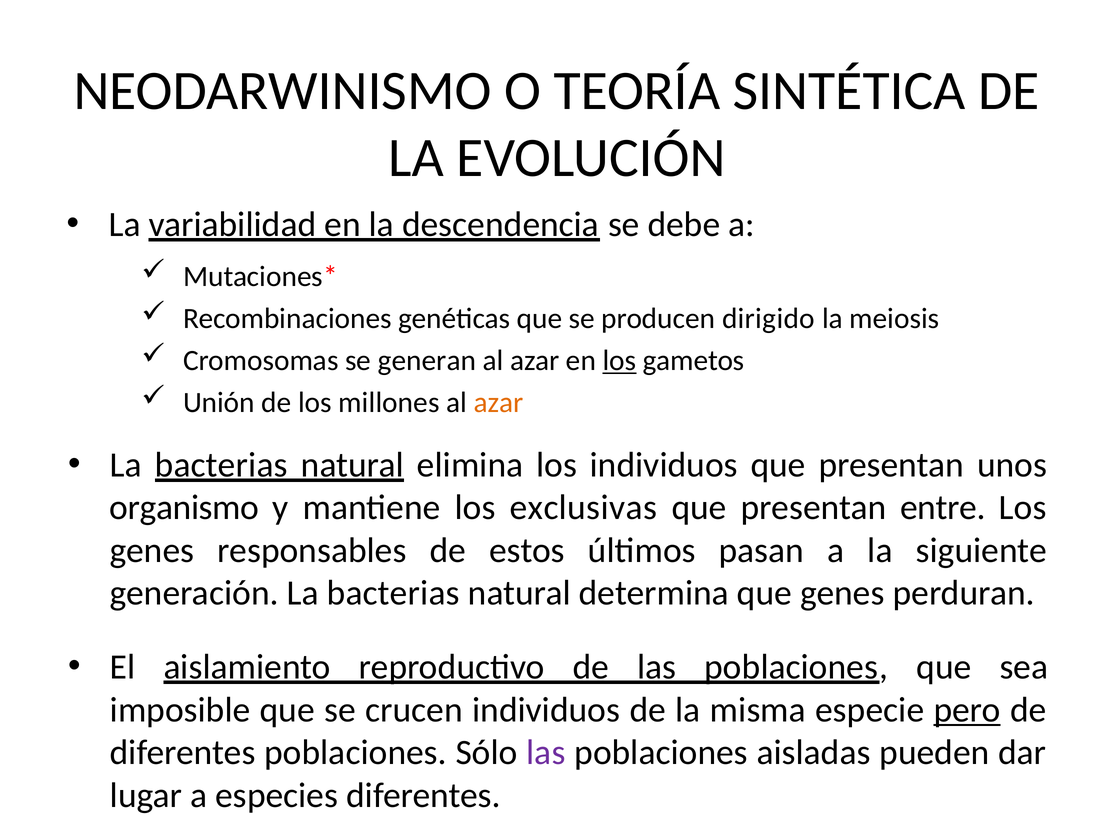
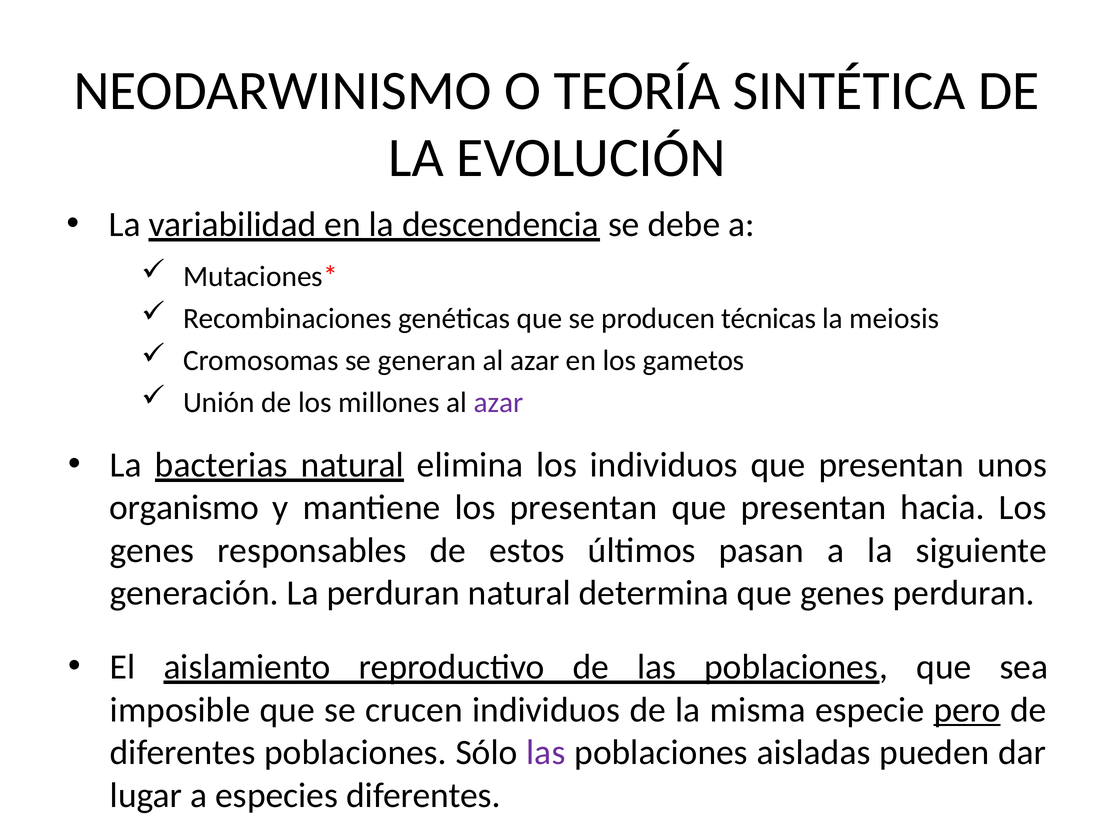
dirigido: dirigido -> técnicas
los at (619, 360) underline: present -> none
azar at (499, 402) colour: orange -> purple
los exclusivas: exclusivas -> presentan
entre: entre -> hacia
generación La bacterias: bacterias -> perduran
